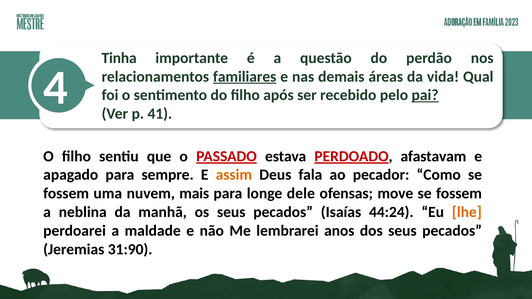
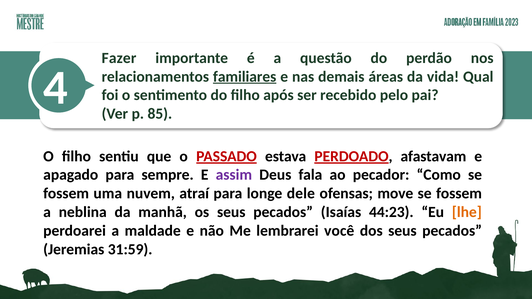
Tinha: Tinha -> Fazer
pai underline: present -> none
41: 41 -> 85
assim colour: orange -> purple
mais: mais -> atraí
44:24: 44:24 -> 44:23
anos: anos -> você
31:90: 31:90 -> 31:59
